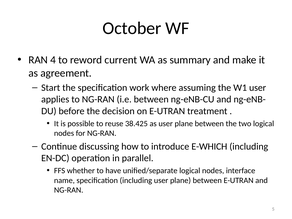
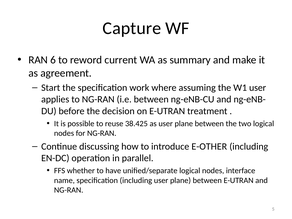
October: October -> Capture
4: 4 -> 6
E-WHICH: E-WHICH -> E-OTHER
